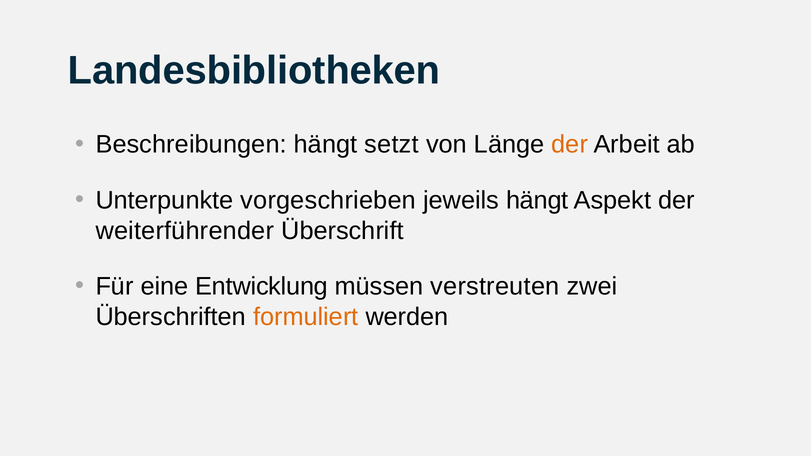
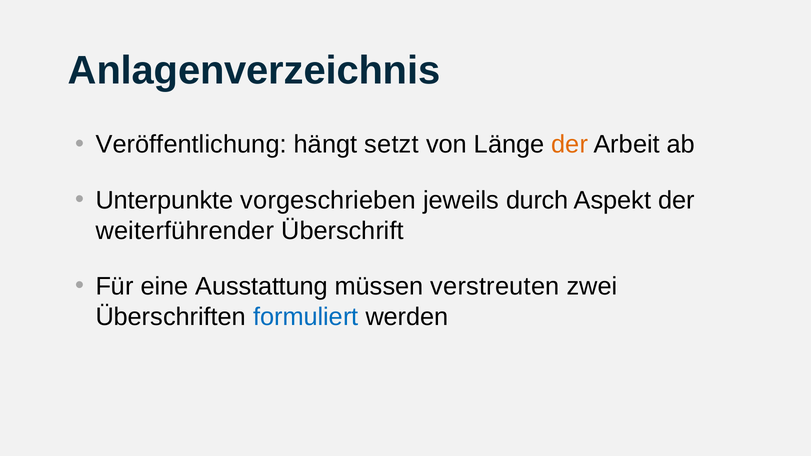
Landesbibliotheken: Landesbibliotheken -> Anlagenverzeichnis
Beschreibungen: Beschreibungen -> Veröffentlichung
jeweils hängt: hängt -> durch
Entwicklung: Entwicklung -> Ausstattung
formuliert colour: orange -> blue
